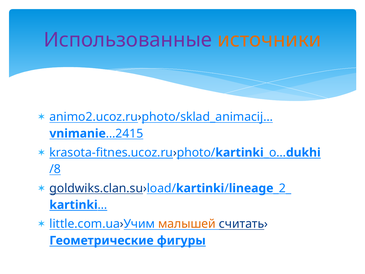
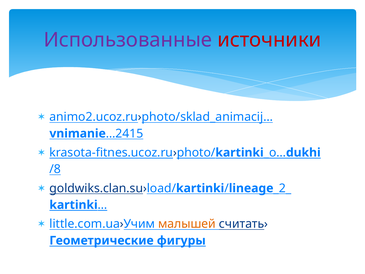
источники colour: orange -> red
